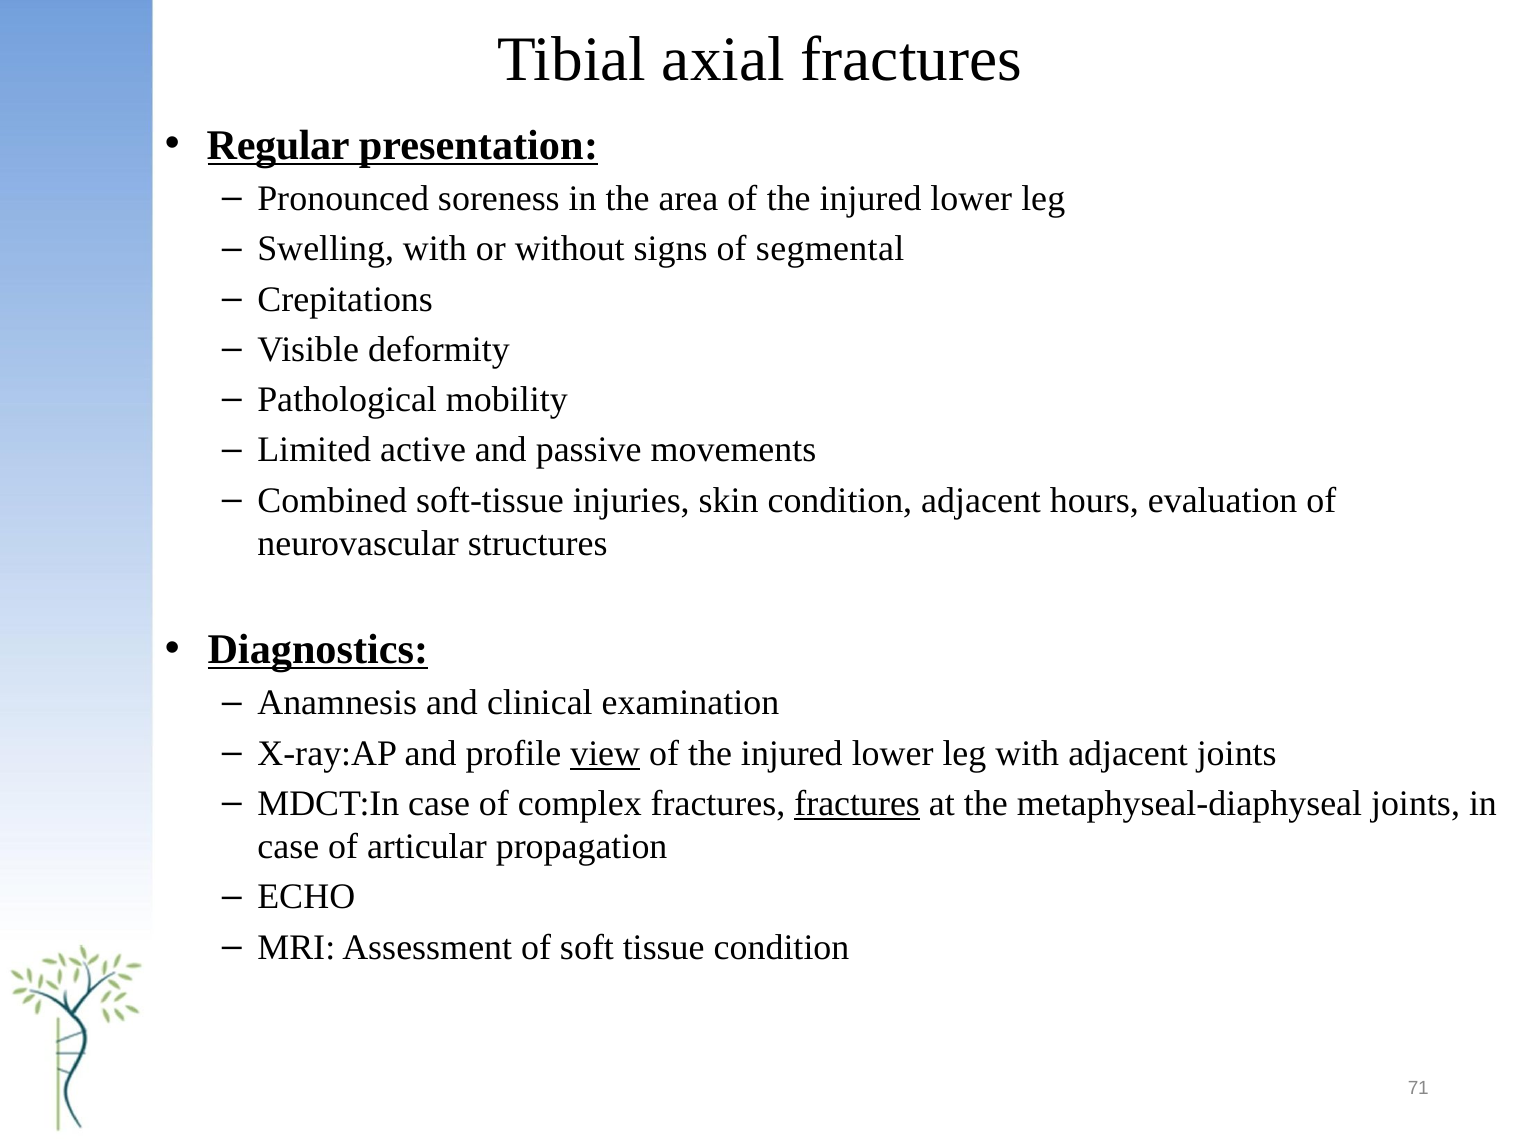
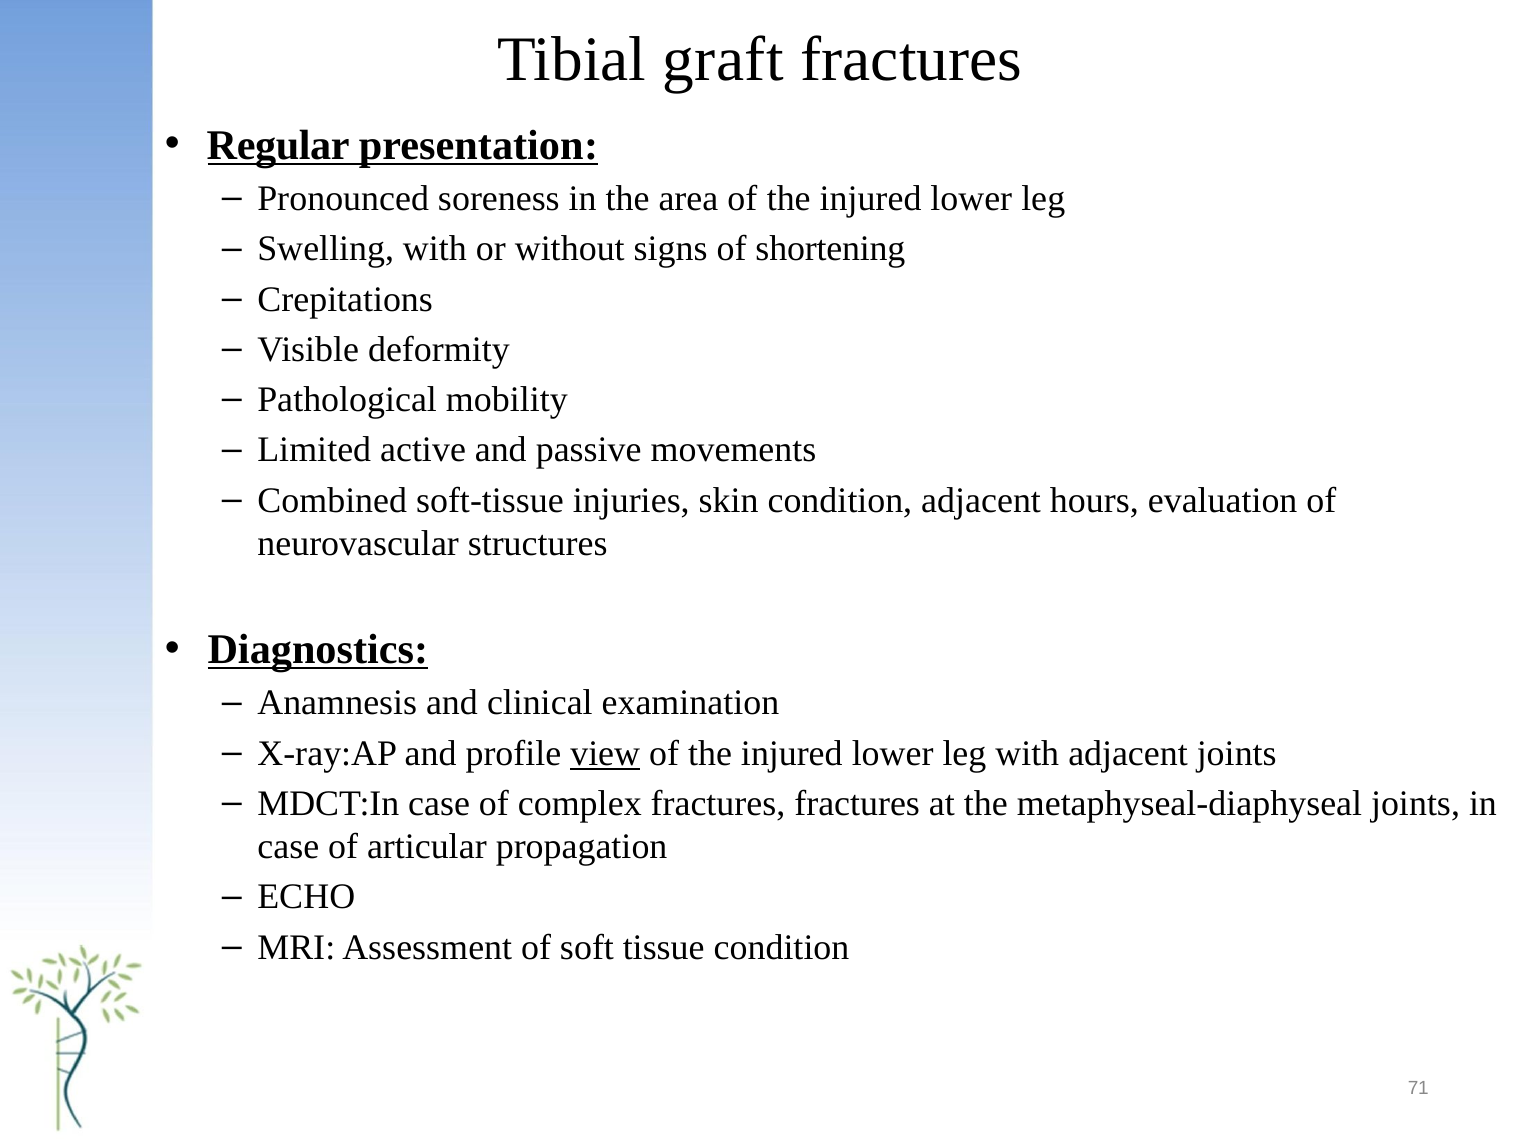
axial: axial -> graft
segmental: segmental -> shortening
fractures at (857, 804) underline: present -> none
